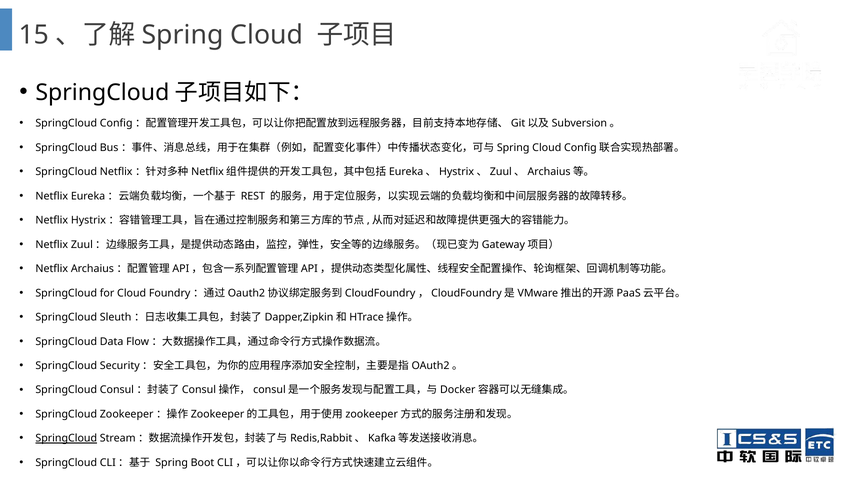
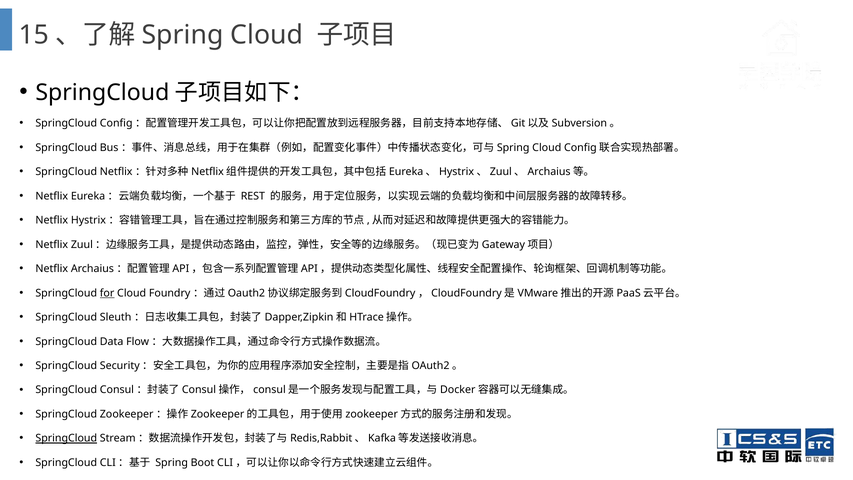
for underline: none -> present
